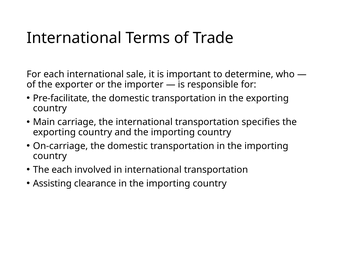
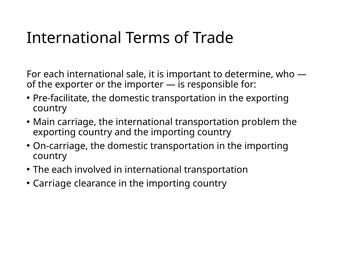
specifies: specifies -> problem
Assisting at (52, 183): Assisting -> Carriage
